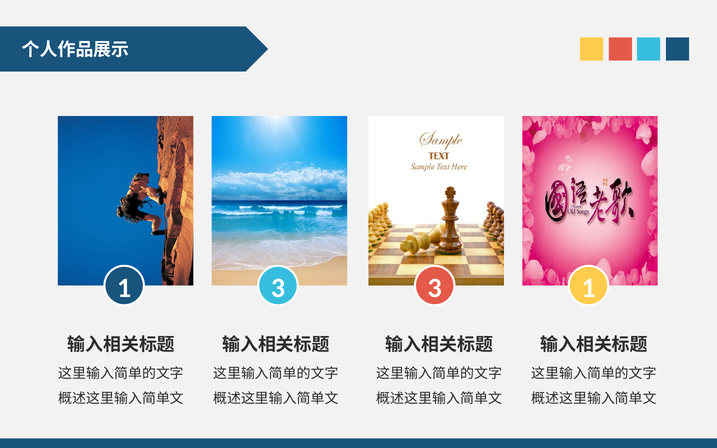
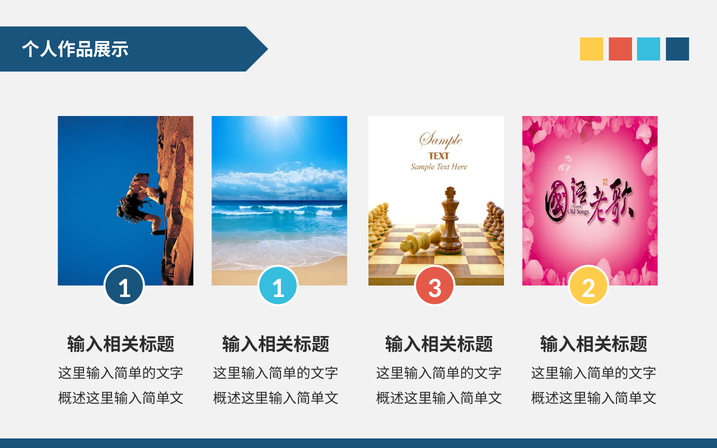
1 3: 3 -> 1
3 1: 1 -> 2
